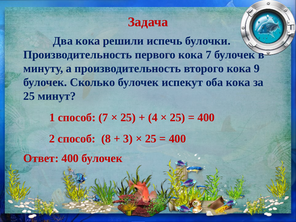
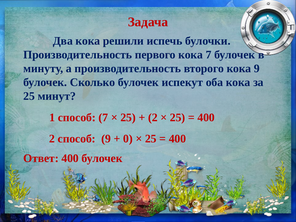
4 at (153, 117): 4 -> 2
способ 8: 8 -> 9
3: 3 -> 0
